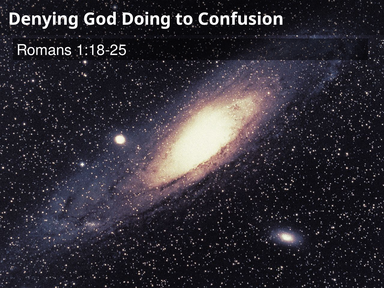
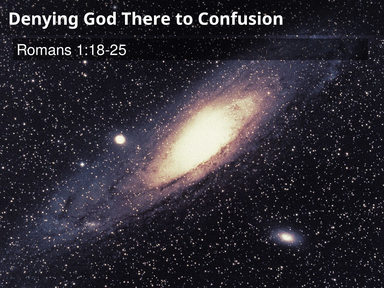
Doing: Doing -> There
